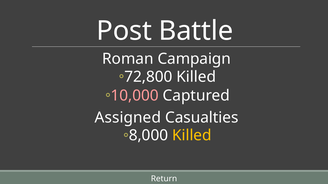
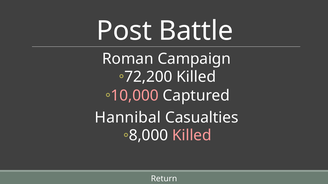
72,800: 72,800 -> 72,200
Assigned: Assigned -> Hannibal
Killed at (192, 136) colour: yellow -> pink
